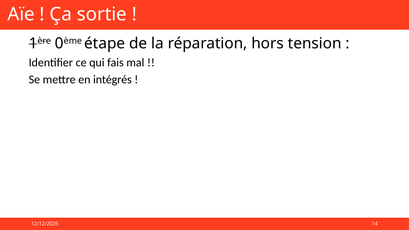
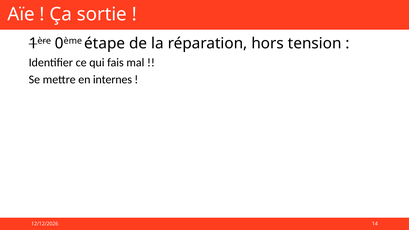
intégrés: intégrés -> internes
